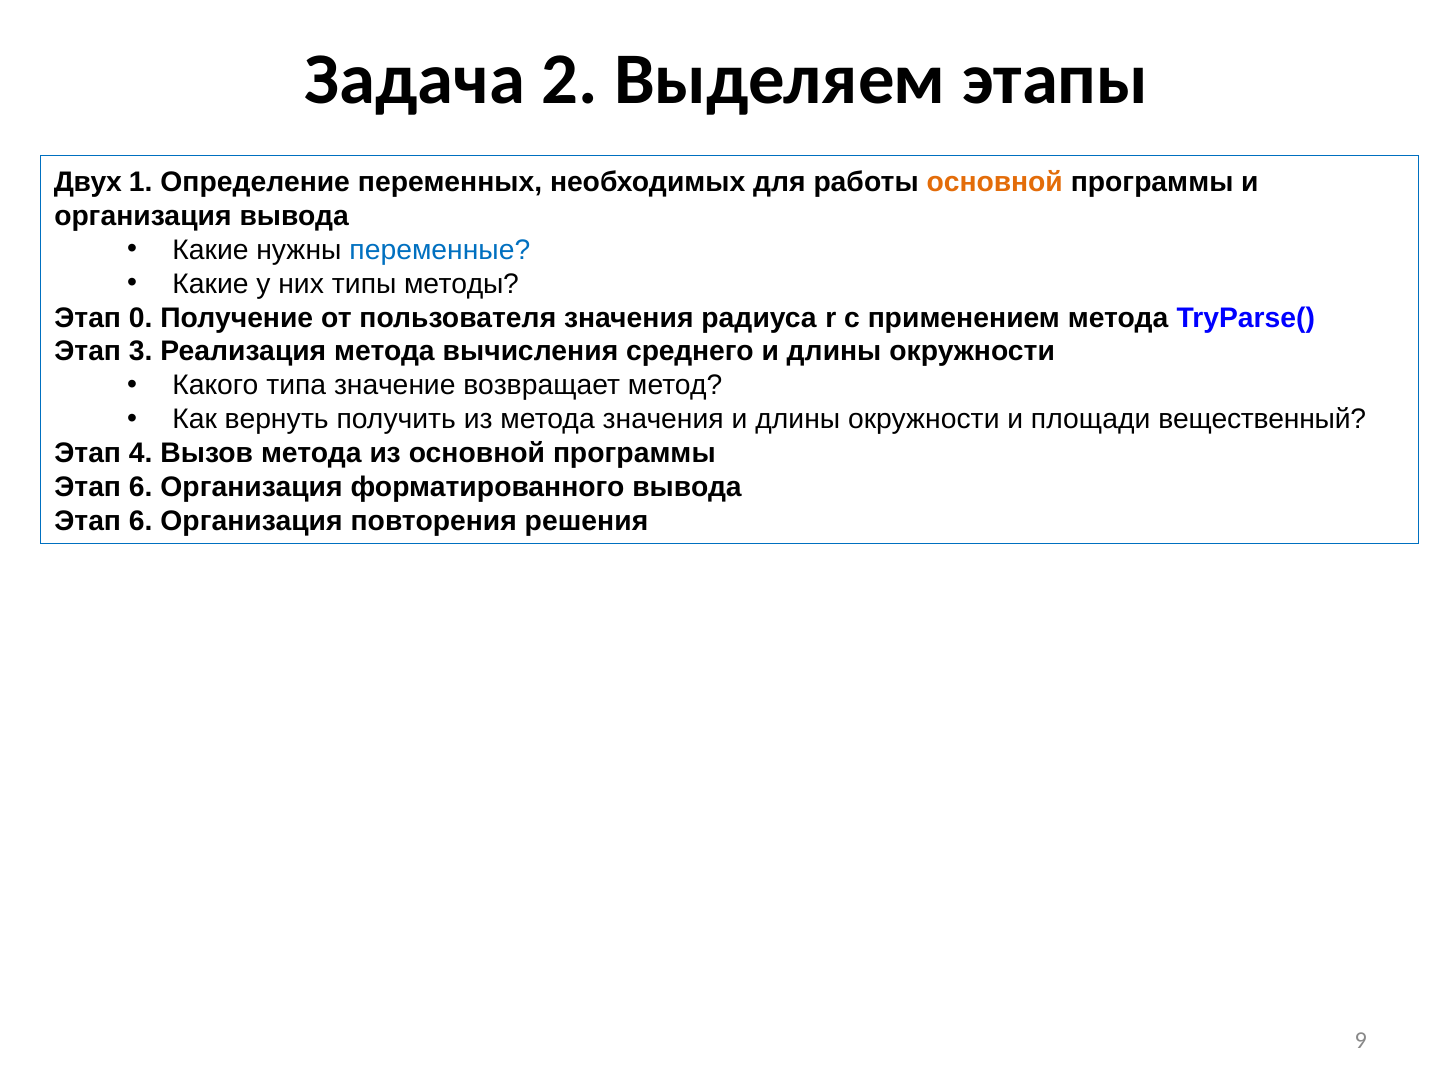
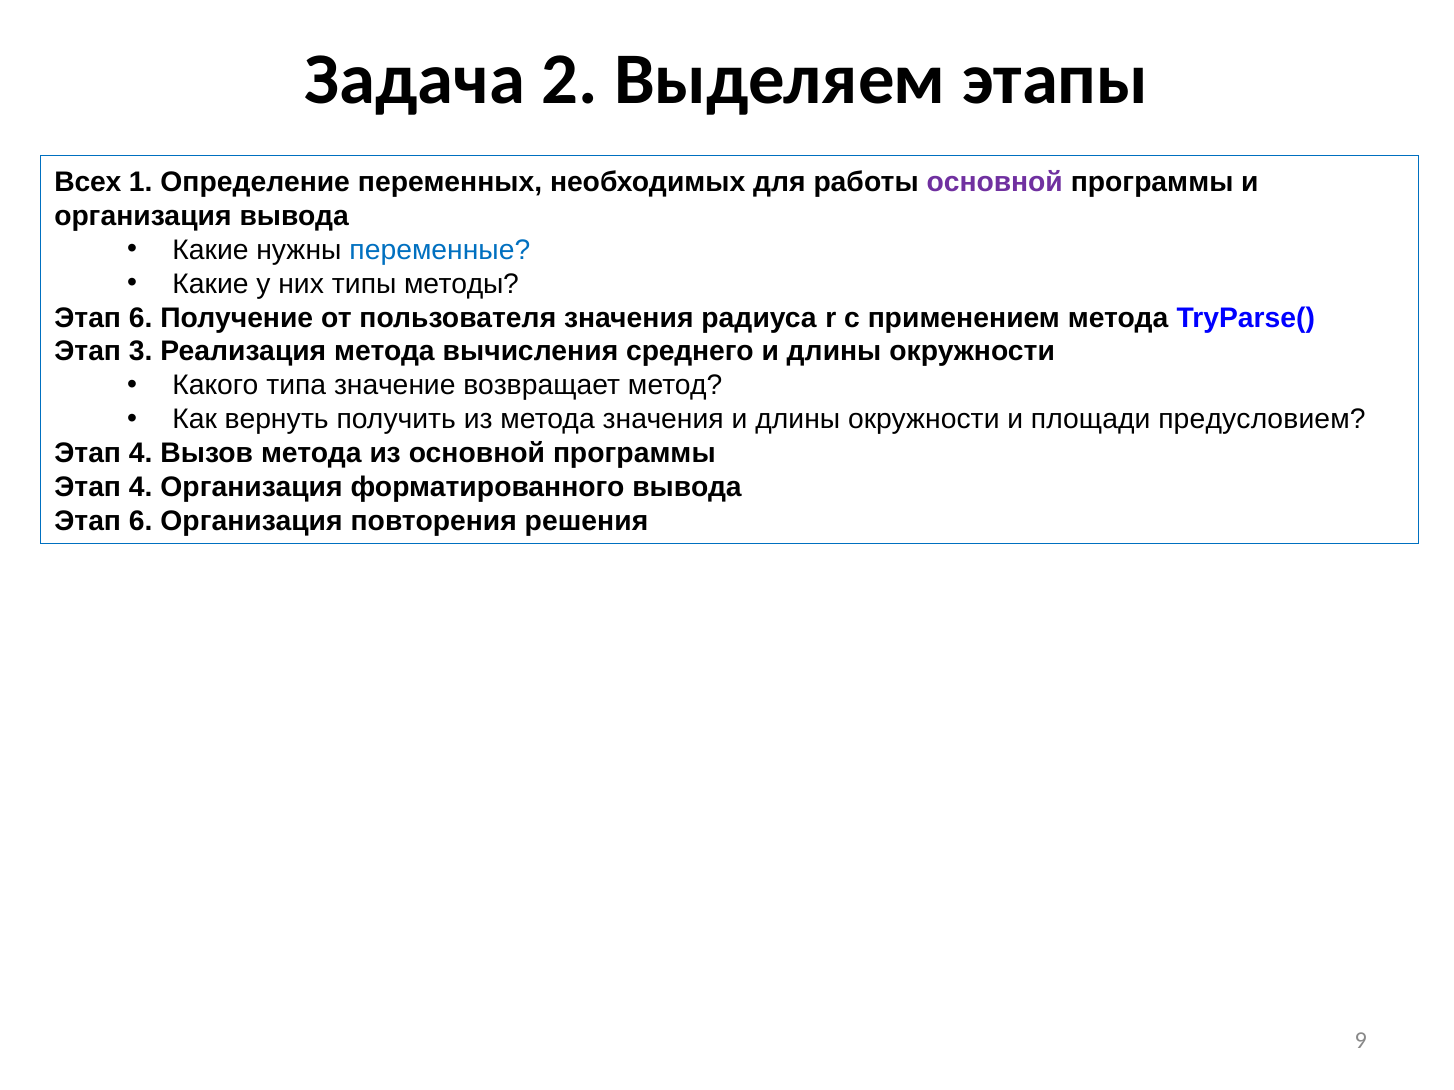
Двух: Двух -> Всех
основной at (995, 182) colour: orange -> purple
0 at (141, 318): 0 -> 6
вещественный: вещественный -> предусловием
6 at (141, 488): 6 -> 4
